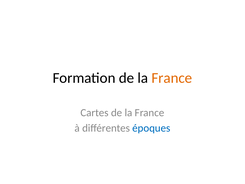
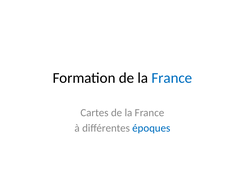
France at (172, 78) colour: orange -> blue
